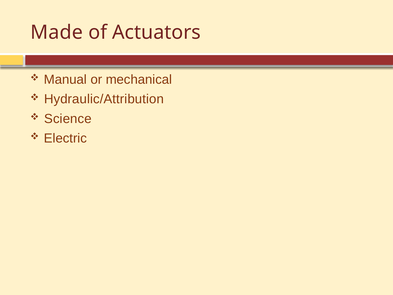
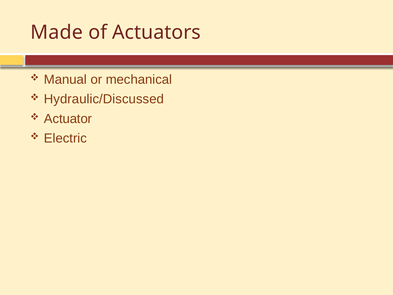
Hydraulic/Attribution: Hydraulic/Attribution -> Hydraulic/Discussed
Science: Science -> Actuator
